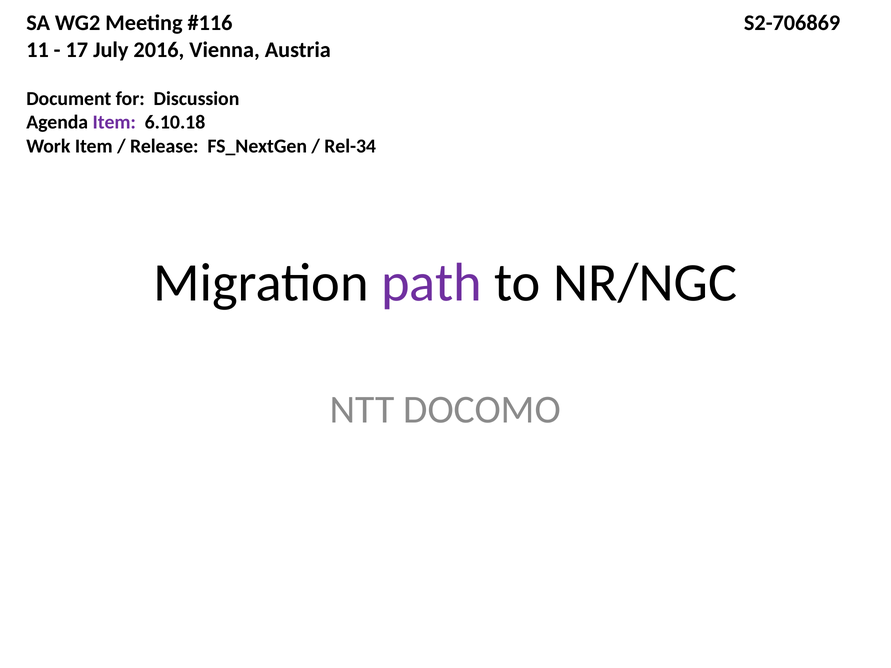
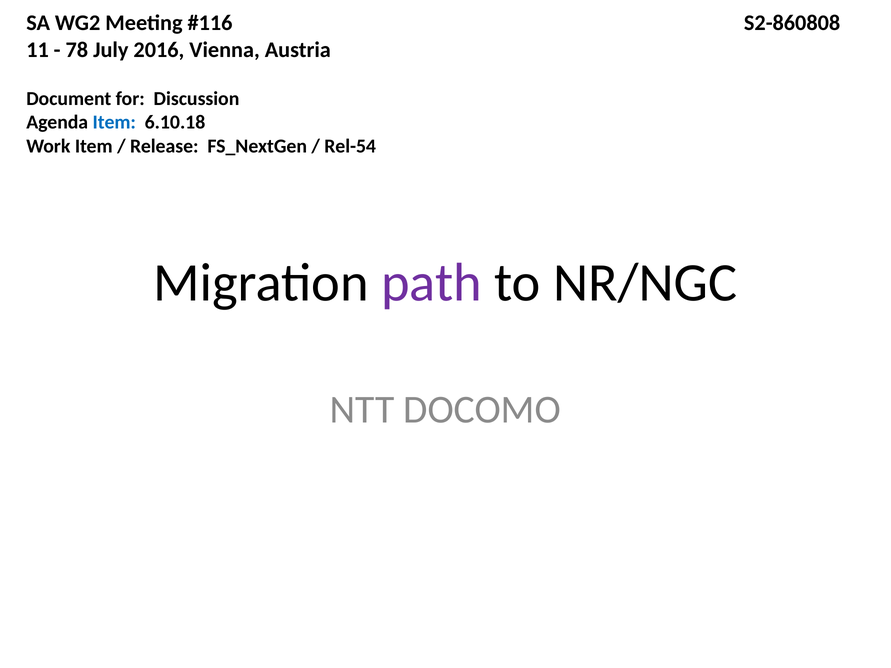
S2-706869: S2-706869 -> S2-860808
17: 17 -> 78
Item at (114, 122) colour: purple -> blue
Rel-34: Rel-34 -> Rel-54
